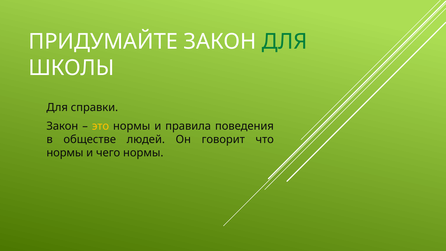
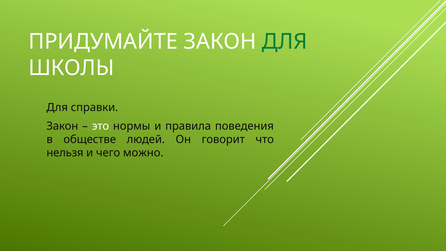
это colour: yellow -> white
нормы at (65, 153): нормы -> нельзя
чего нормы: нормы -> можно
